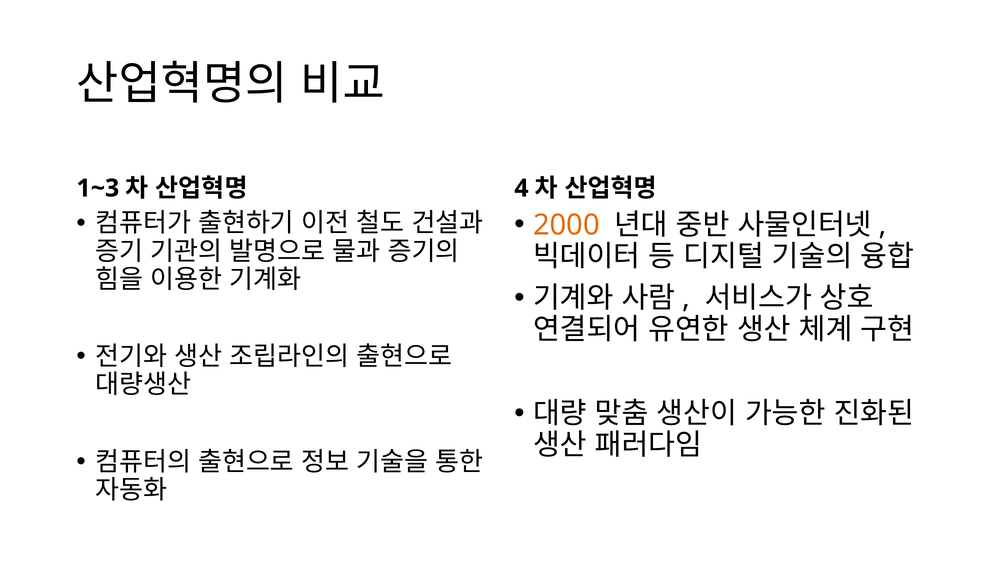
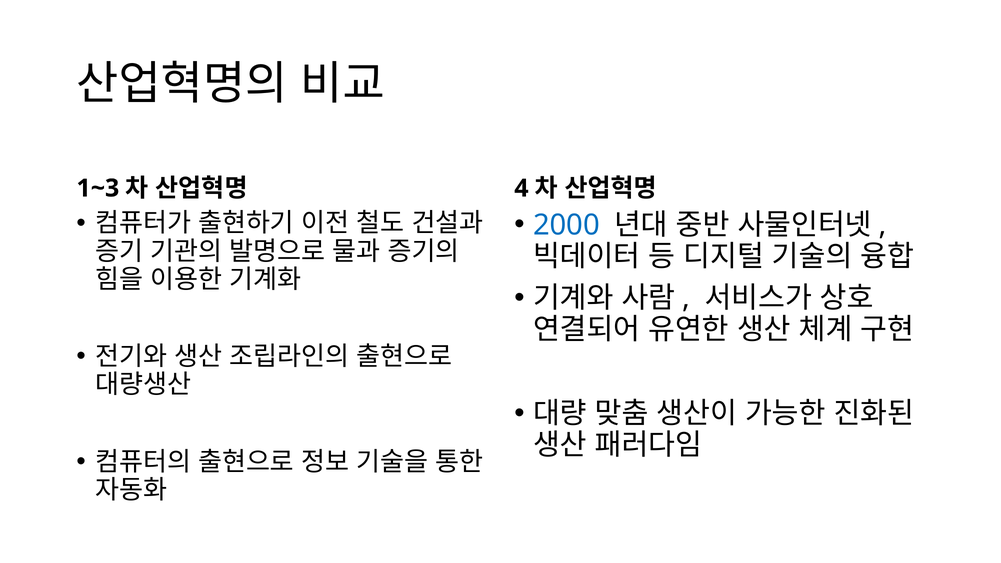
2000 colour: orange -> blue
